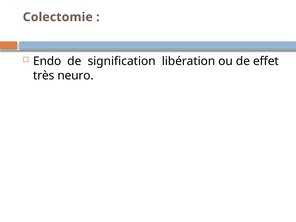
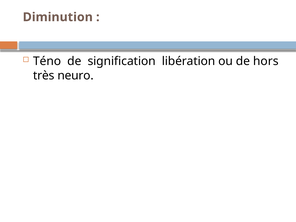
Colectomie: Colectomie -> Diminution
Endo: Endo -> Téno
effet: effet -> hors
